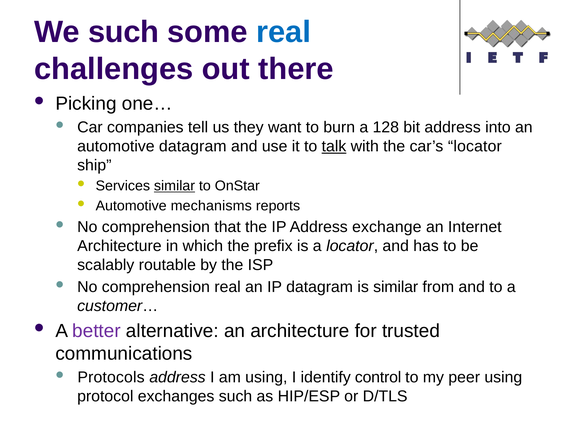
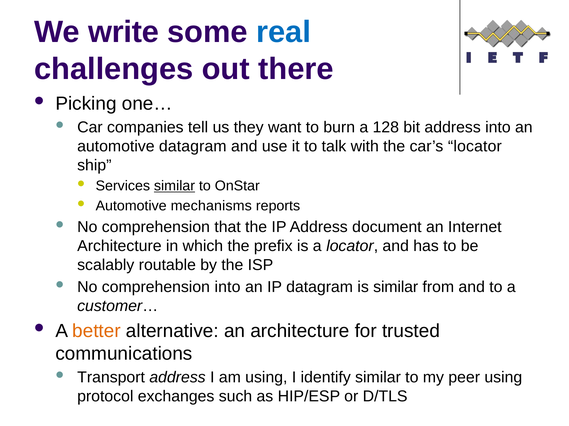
We such: such -> write
talk underline: present -> none
exchange: exchange -> document
comprehension real: real -> into
better colour: purple -> orange
Protocols: Protocols -> Transport
identify control: control -> similar
